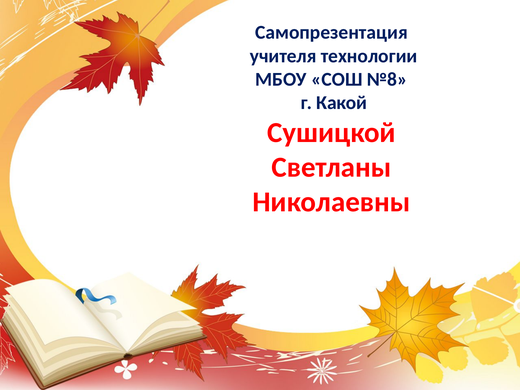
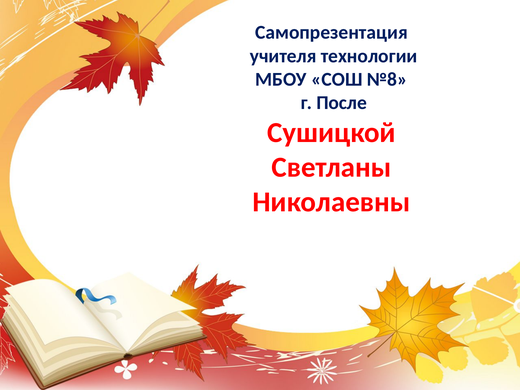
Какой: Какой -> После
